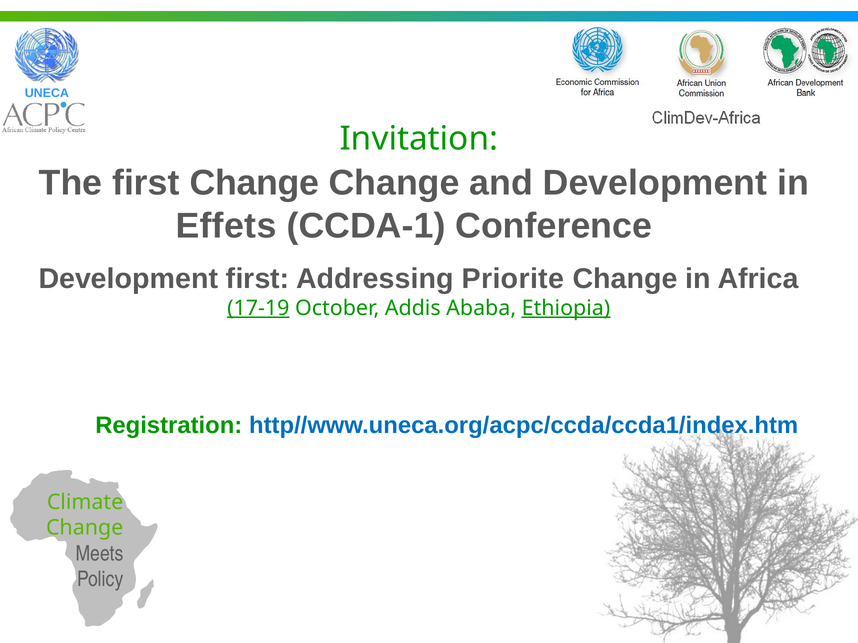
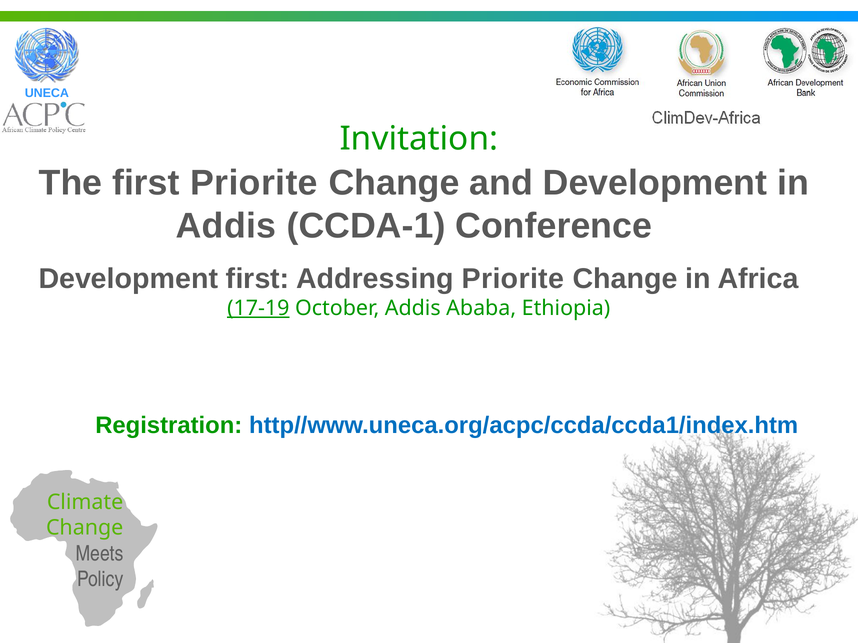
first Change: Change -> Priorite
Effets at (226, 226): Effets -> Addis
Ethiopia underline: present -> none
